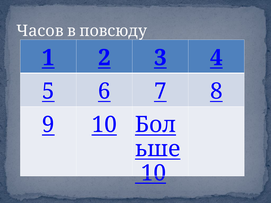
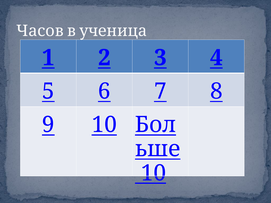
повсюду: повсюду -> ученица
